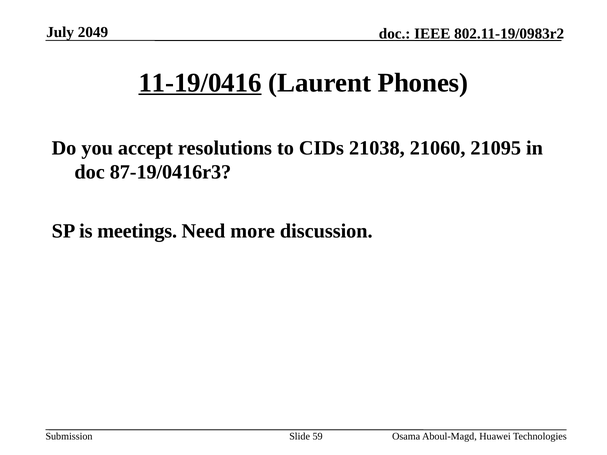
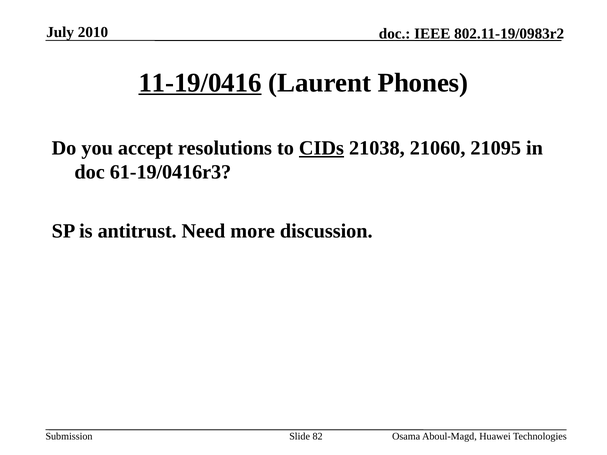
2049: 2049 -> 2010
CIDs underline: none -> present
87-19/0416r3: 87-19/0416r3 -> 61-19/0416r3
meetings: meetings -> antitrust
59: 59 -> 82
